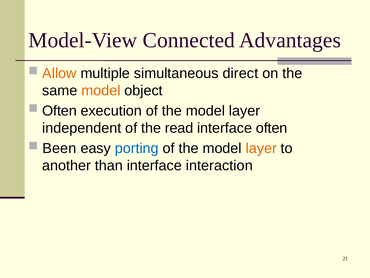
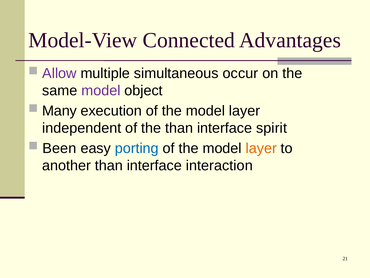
Allow colour: orange -> purple
direct: direct -> occur
model at (101, 90) colour: orange -> purple
Often at (59, 111): Often -> Many
the read: read -> than
interface often: often -> spirit
